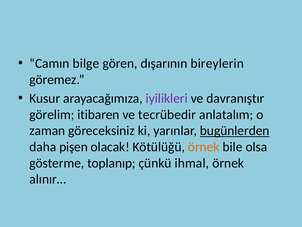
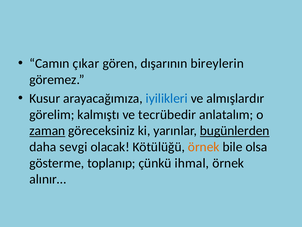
bilge: bilge -> çıkar
iyilikleri colour: purple -> blue
davranıştır: davranıştır -> almışlardır
itibaren: itibaren -> kalmıştı
zaman underline: none -> present
pişen: pişen -> sevgi
